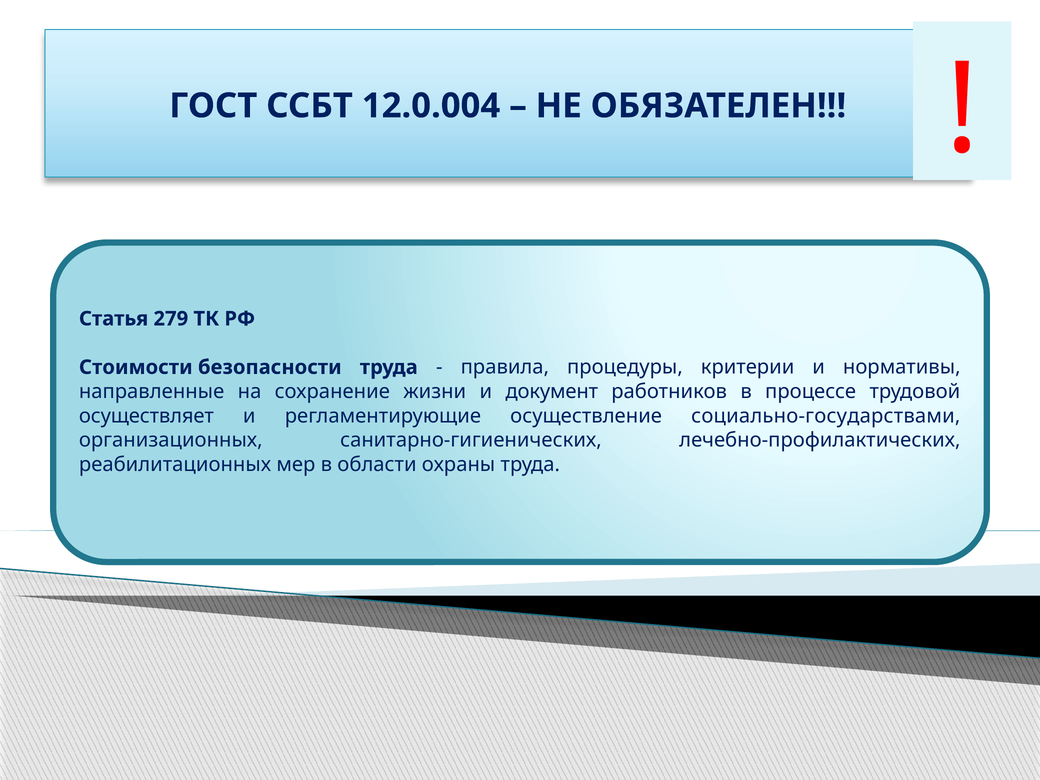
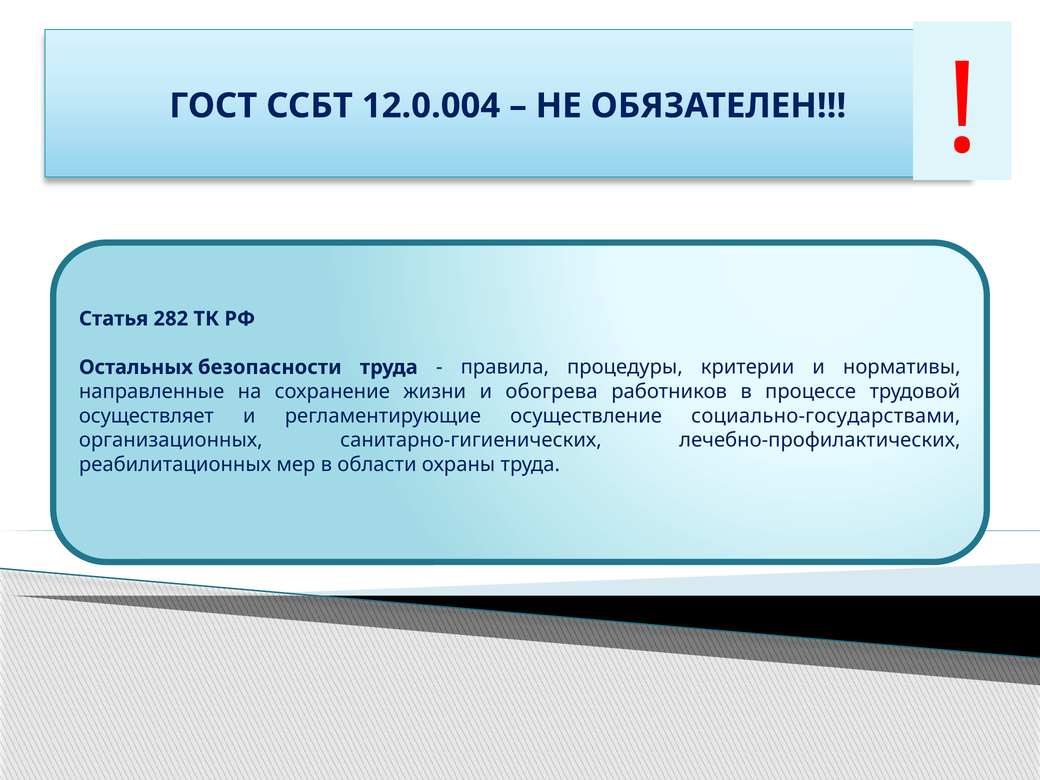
279: 279 -> 282
Стоимости: Стоимости -> Остальных
документ: документ -> обогрева
